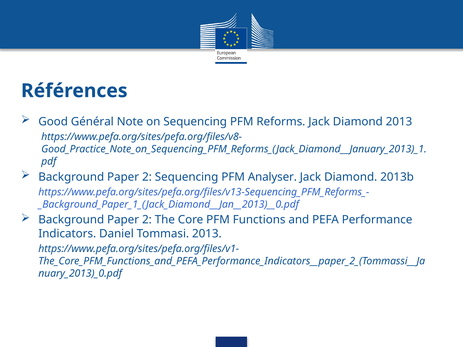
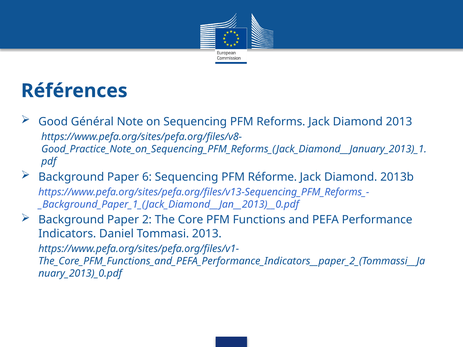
2 at (147, 177): 2 -> 6
Analyser: Analyser -> Réforme
